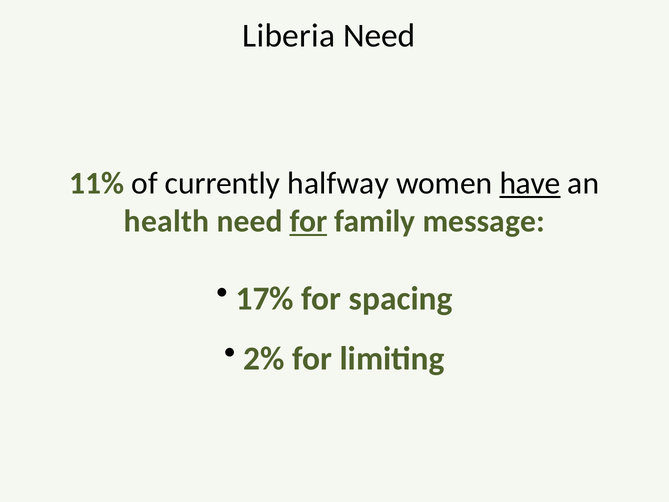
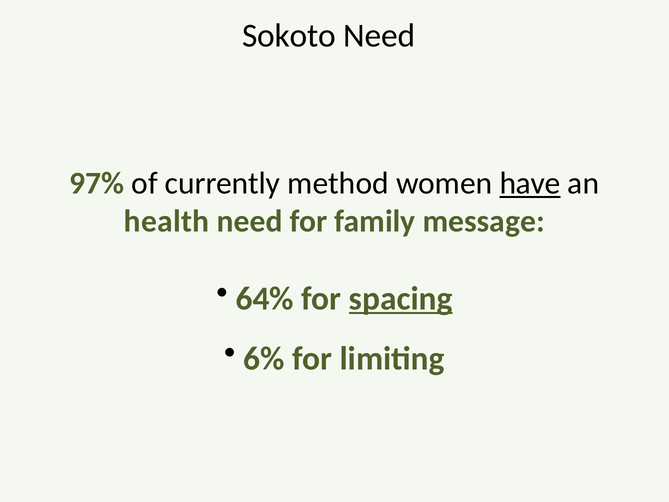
Liberia: Liberia -> Sokoto
11%: 11% -> 97%
halfway: halfway -> method
for at (308, 221) underline: present -> none
17%: 17% -> 64%
spacing underline: none -> present
2%: 2% -> 6%
